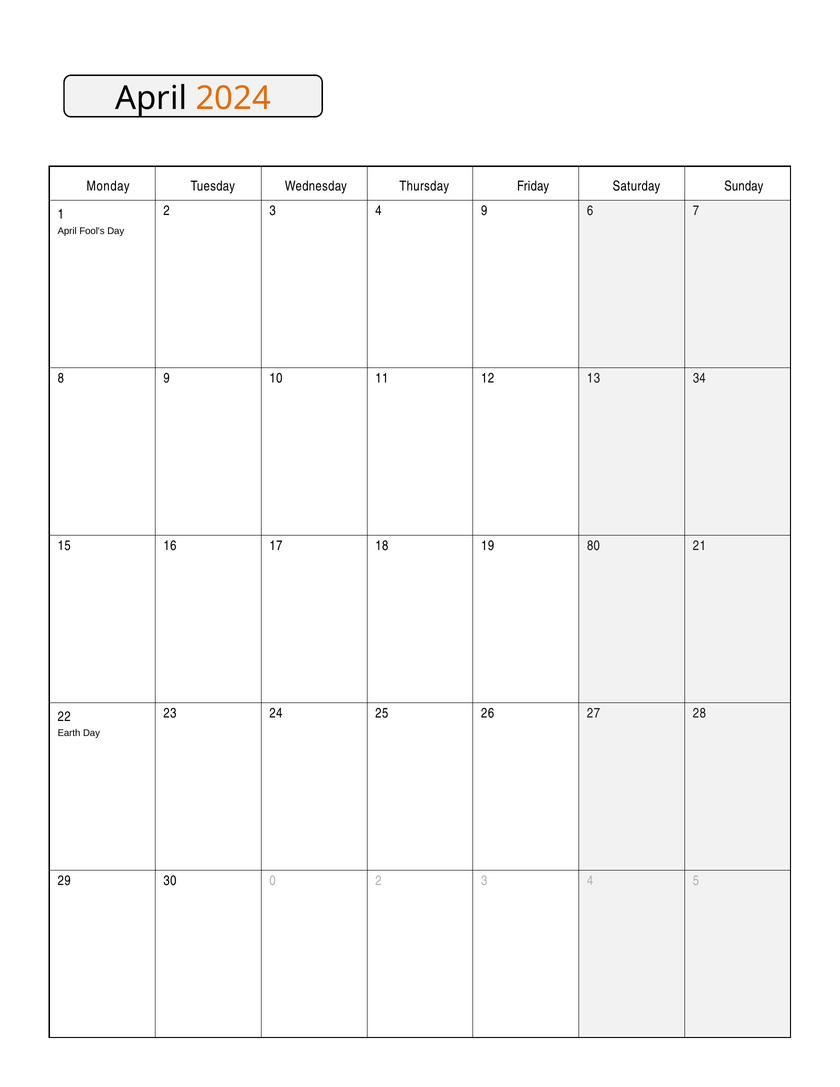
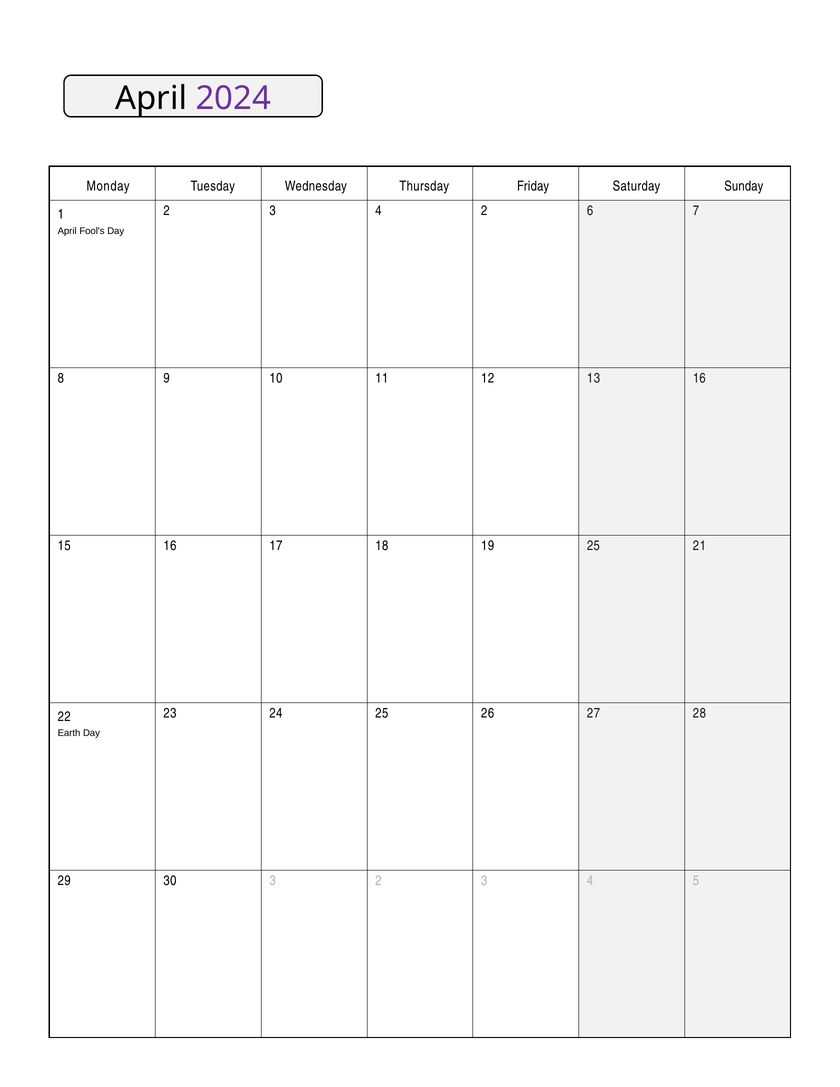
2024 colour: orange -> purple
4 9: 9 -> 2
13 34: 34 -> 16
19 80: 80 -> 25
30 0: 0 -> 3
